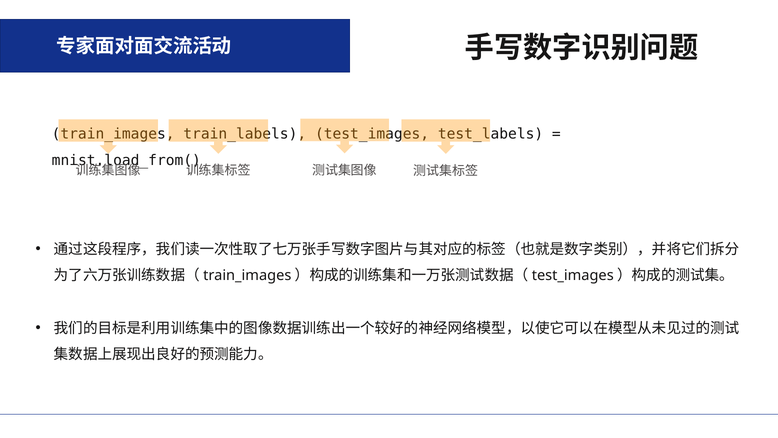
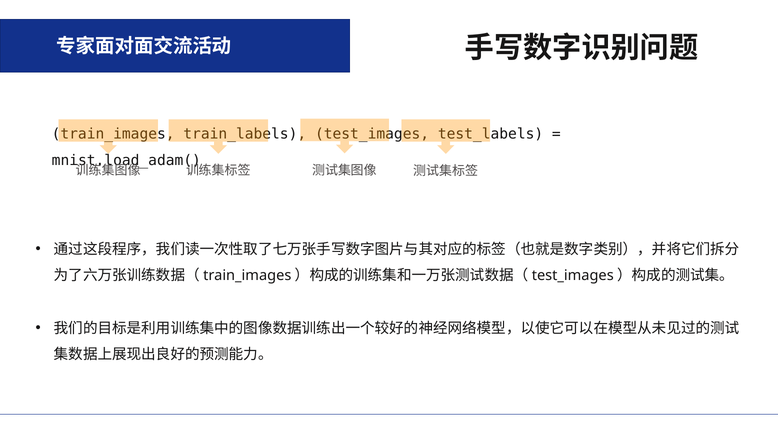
mnist.load_from(: mnist.load_from( -> mnist.load_adam(
